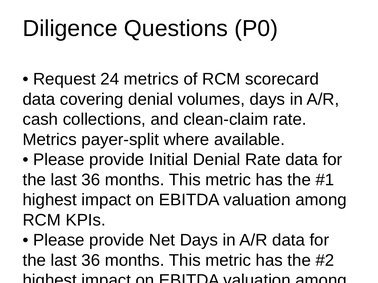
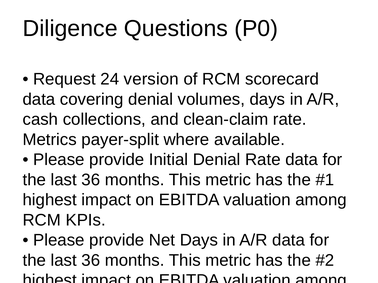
24 metrics: metrics -> version
